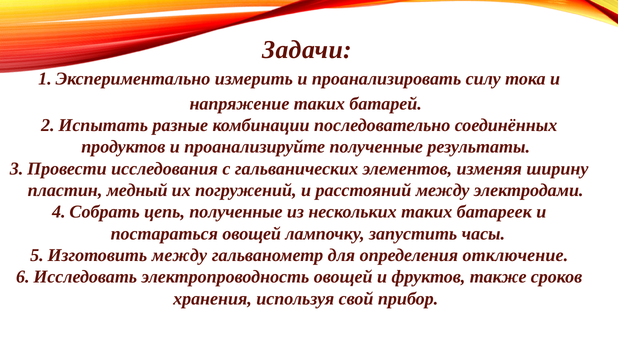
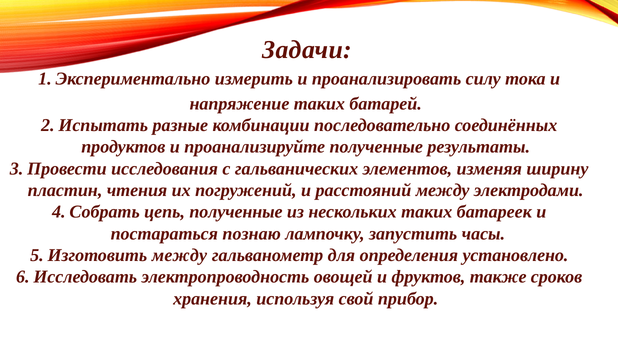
медный: медный -> чтения
постараться овощей: овощей -> познаю
отключение: отключение -> установлено
